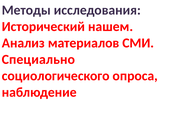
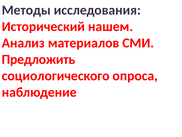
Специально: Специально -> Предложить
